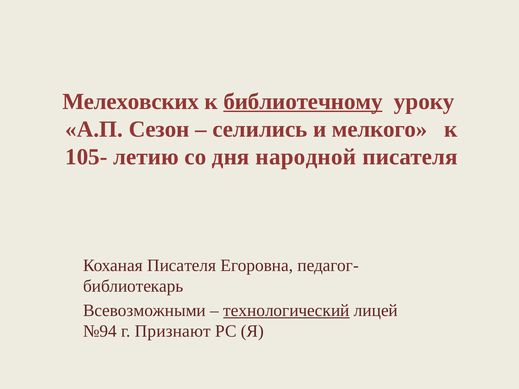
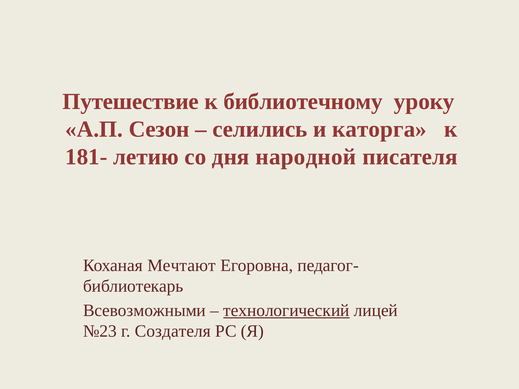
Мелеховских: Мелеховских -> Путешествие
библиотечному underline: present -> none
мелкого: мелкого -> каторга
105-: 105- -> 181-
Коханая Писателя: Писателя -> Мечтают
№94: №94 -> №23
Признают: Признают -> Создателя
